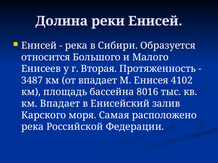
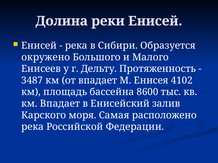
относится: относится -> окружено
Вторая: Вторая -> Дельту
8016: 8016 -> 8600
